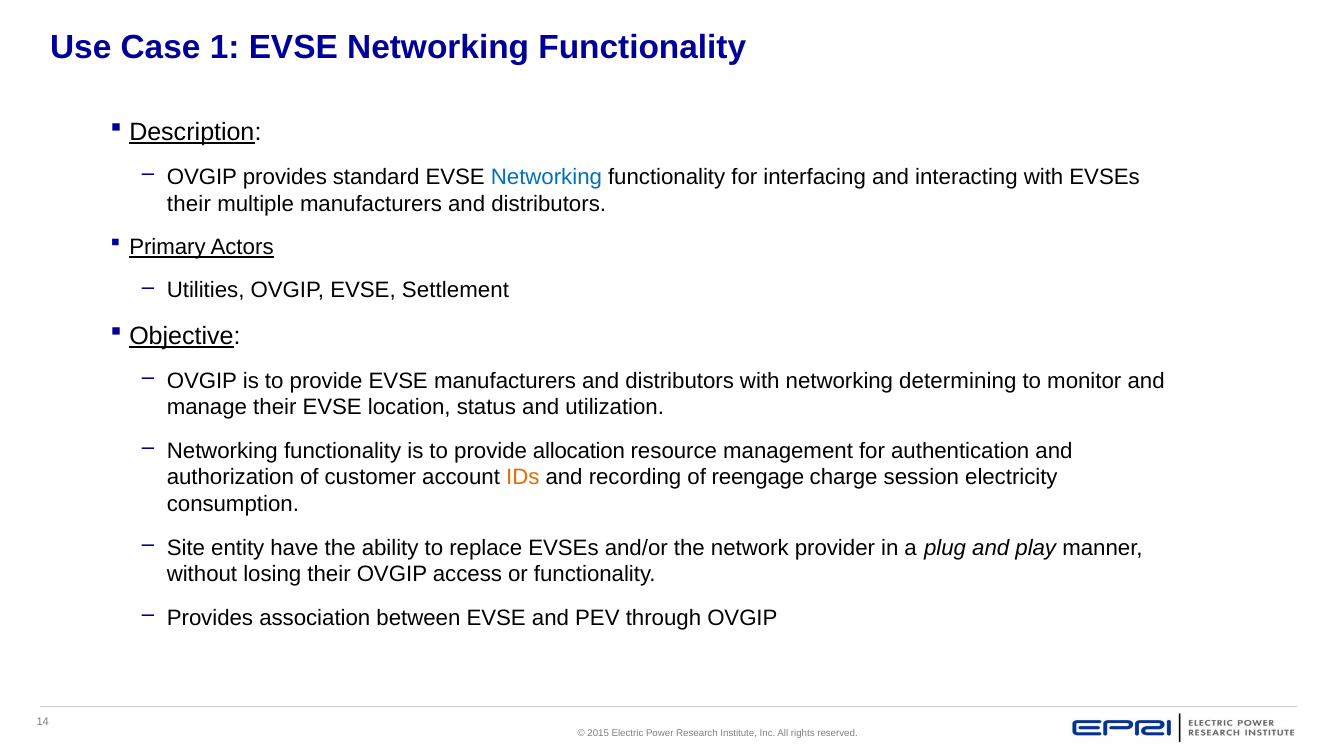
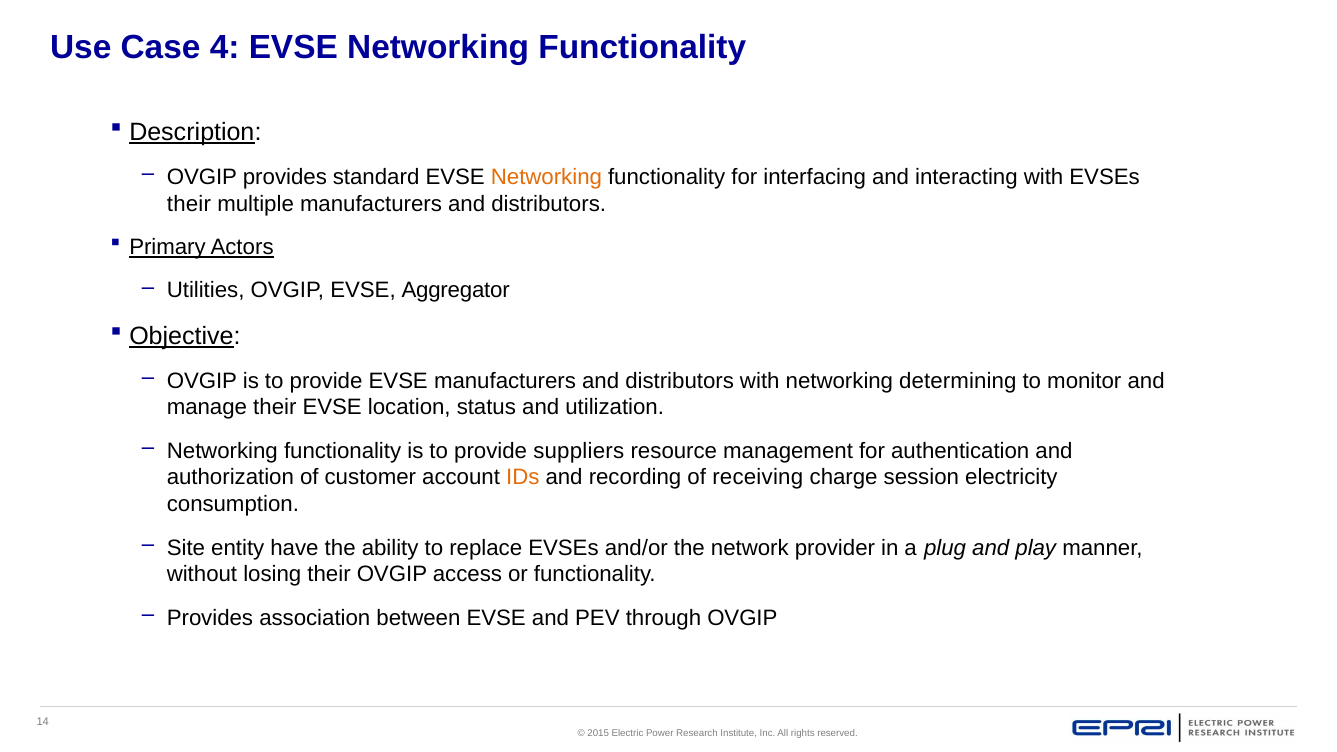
1: 1 -> 4
Networking at (546, 177) colour: blue -> orange
Settlement: Settlement -> Aggregator
allocation: allocation -> suppliers
reengage: reengage -> receiving
